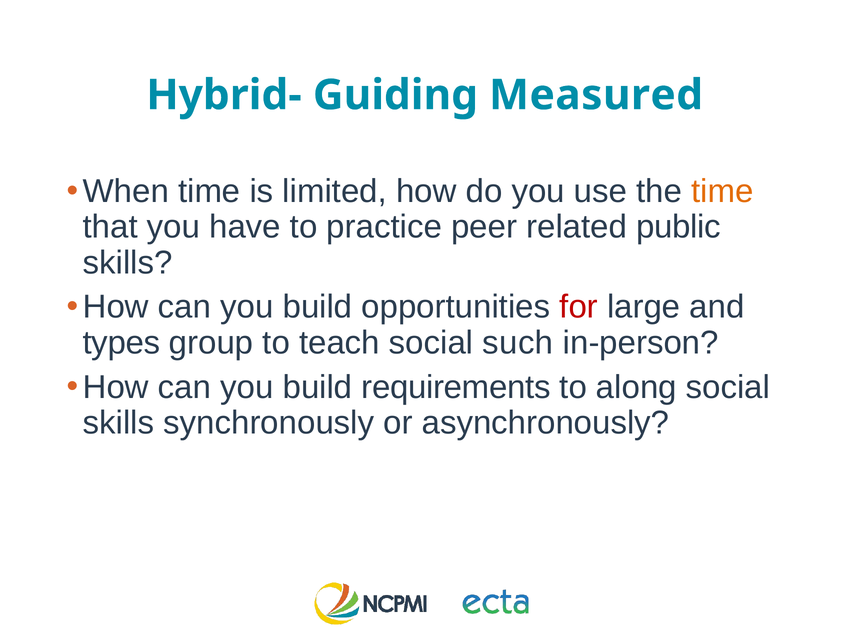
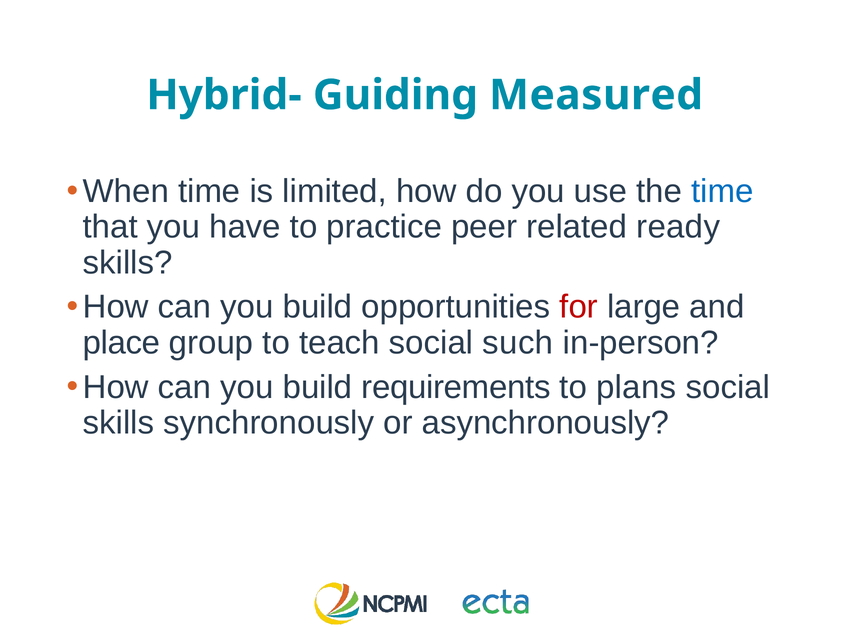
time at (722, 192) colour: orange -> blue
public: public -> ready
types: types -> place
along: along -> plans
